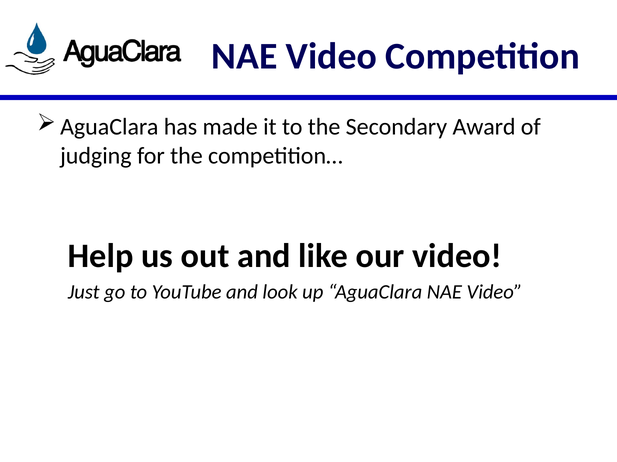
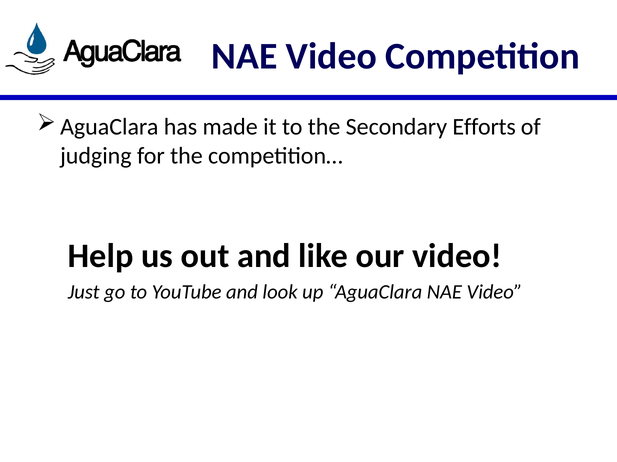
Award: Award -> Efforts
